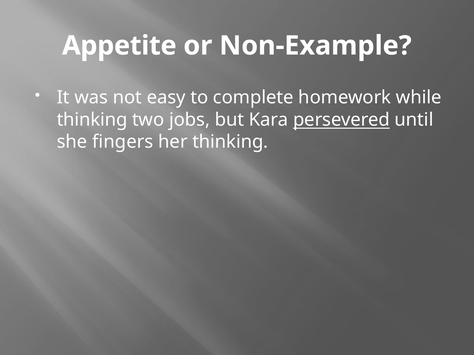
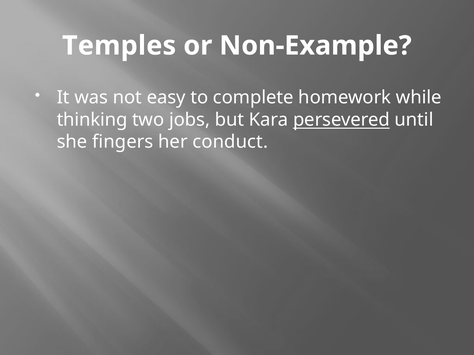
Appetite: Appetite -> Temples
her thinking: thinking -> conduct
